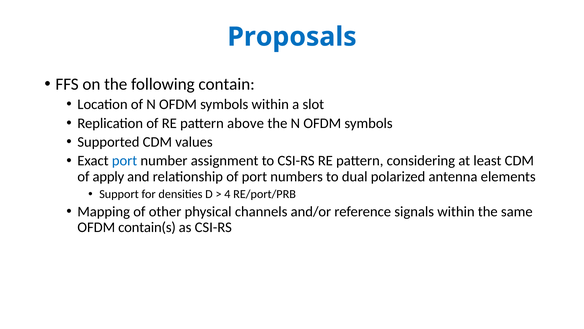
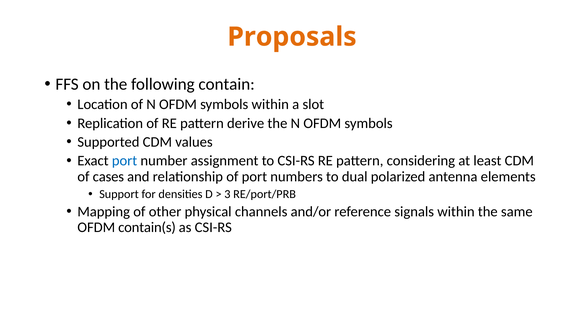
Proposals colour: blue -> orange
above: above -> derive
apply: apply -> cases
4: 4 -> 3
